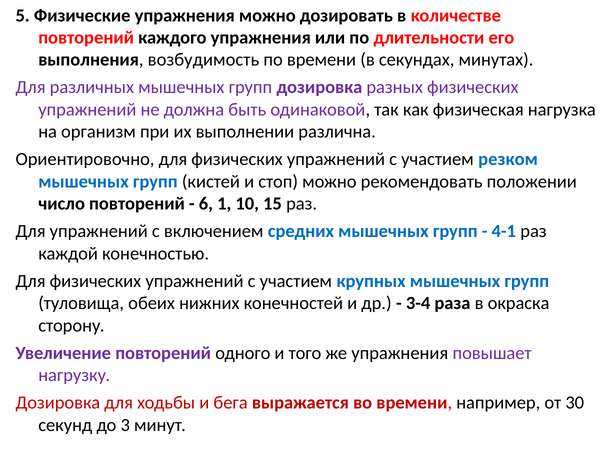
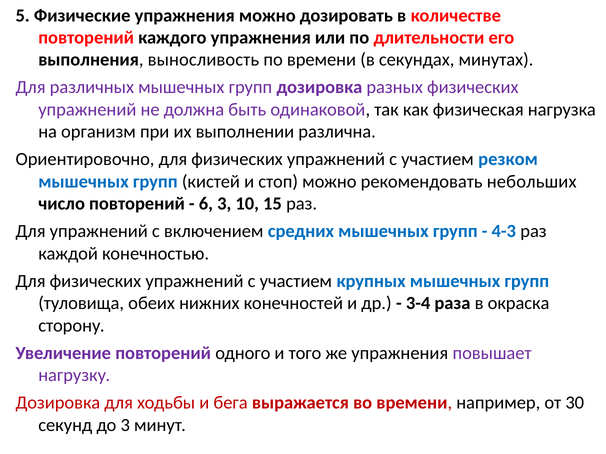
возбудимость: возбудимость -> выносливость
положении: положении -> небольших
6 1: 1 -> 3
4-1: 4-1 -> 4-3
